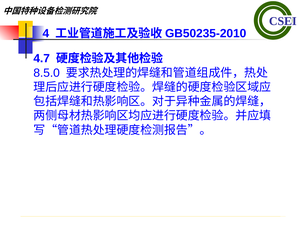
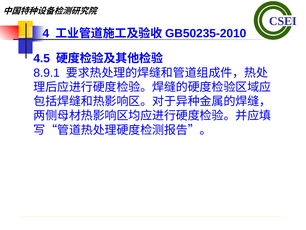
4.7: 4.7 -> 4.5
8.5.0: 8.5.0 -> 8.9.1
